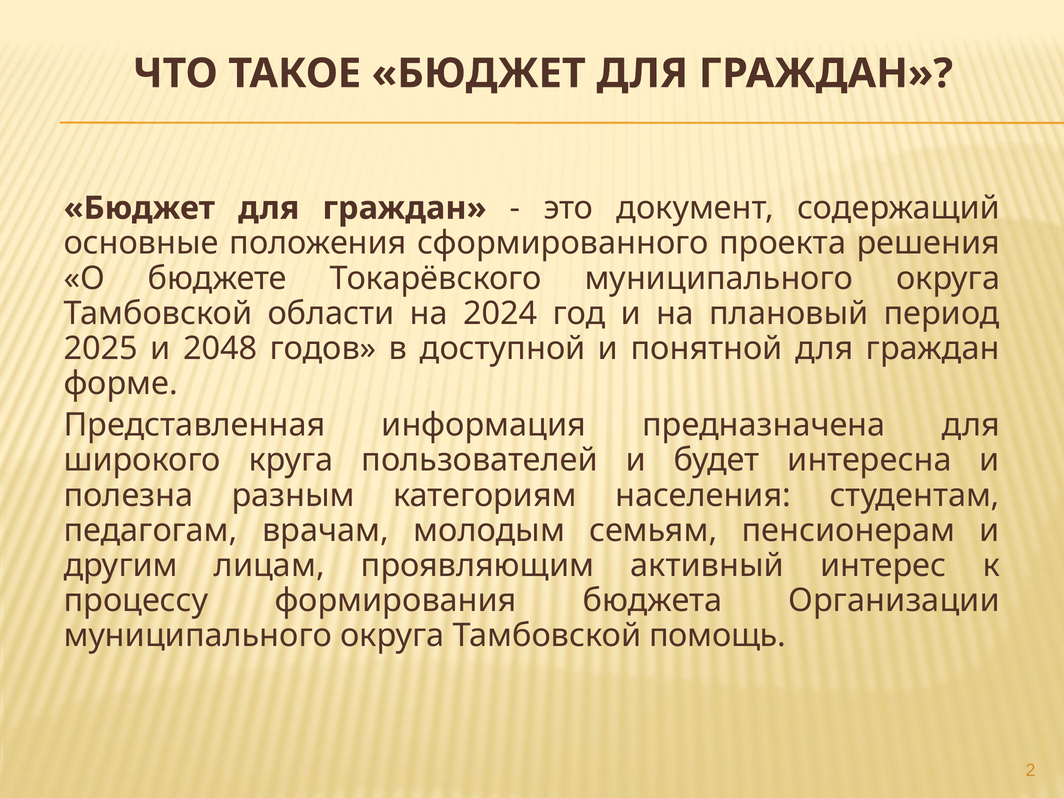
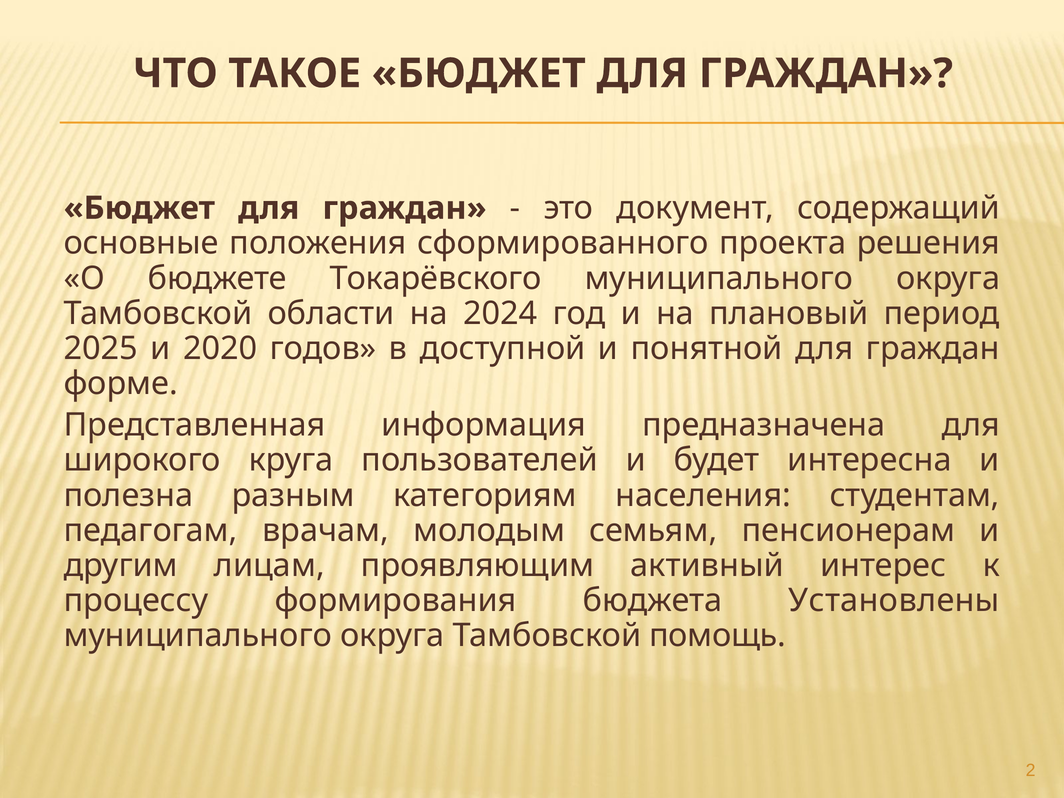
2048: 2048 -> 2020
Организации: Организации -> Установлены
